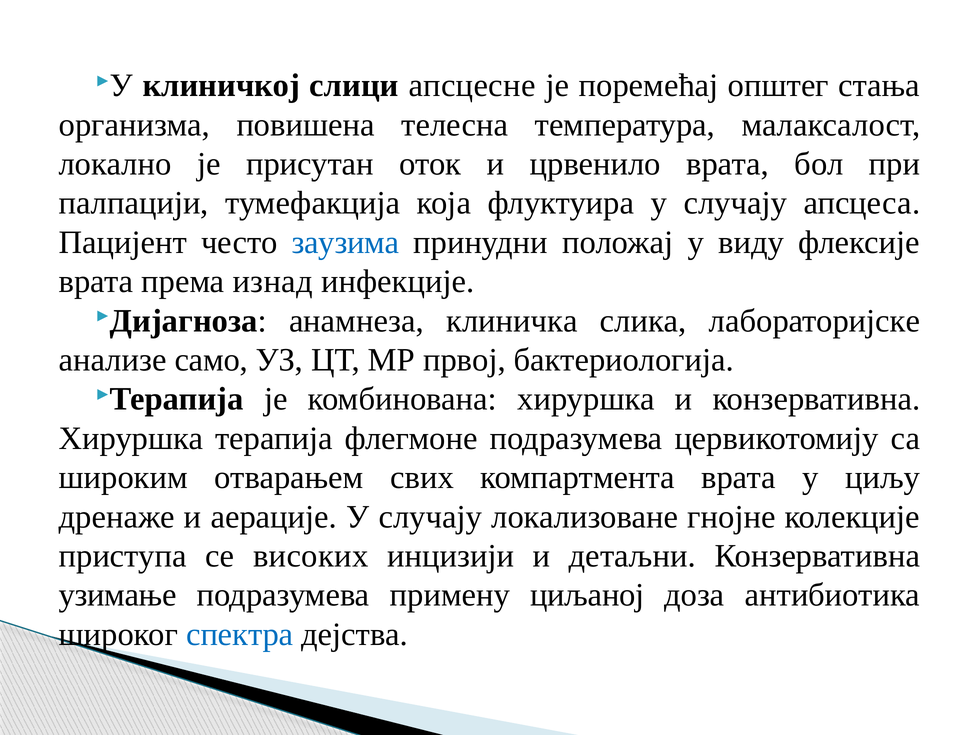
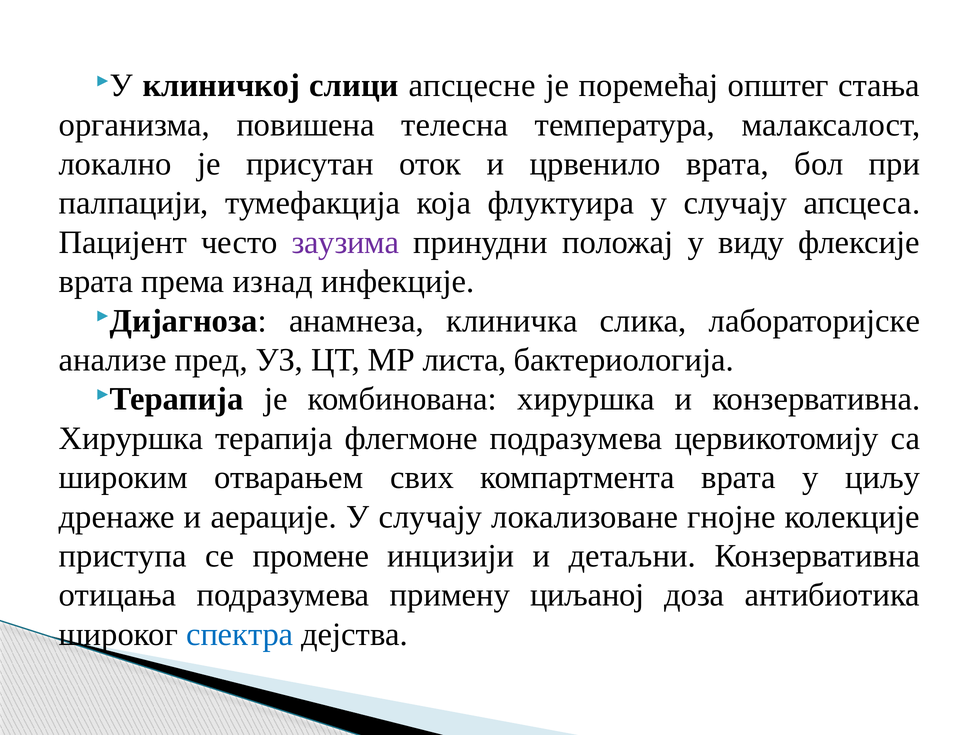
заузима colour: blue -> purple
само: само -> пред
првој: првој -> листа
високих: високих -> промене
узимање: узимање -> отицања
